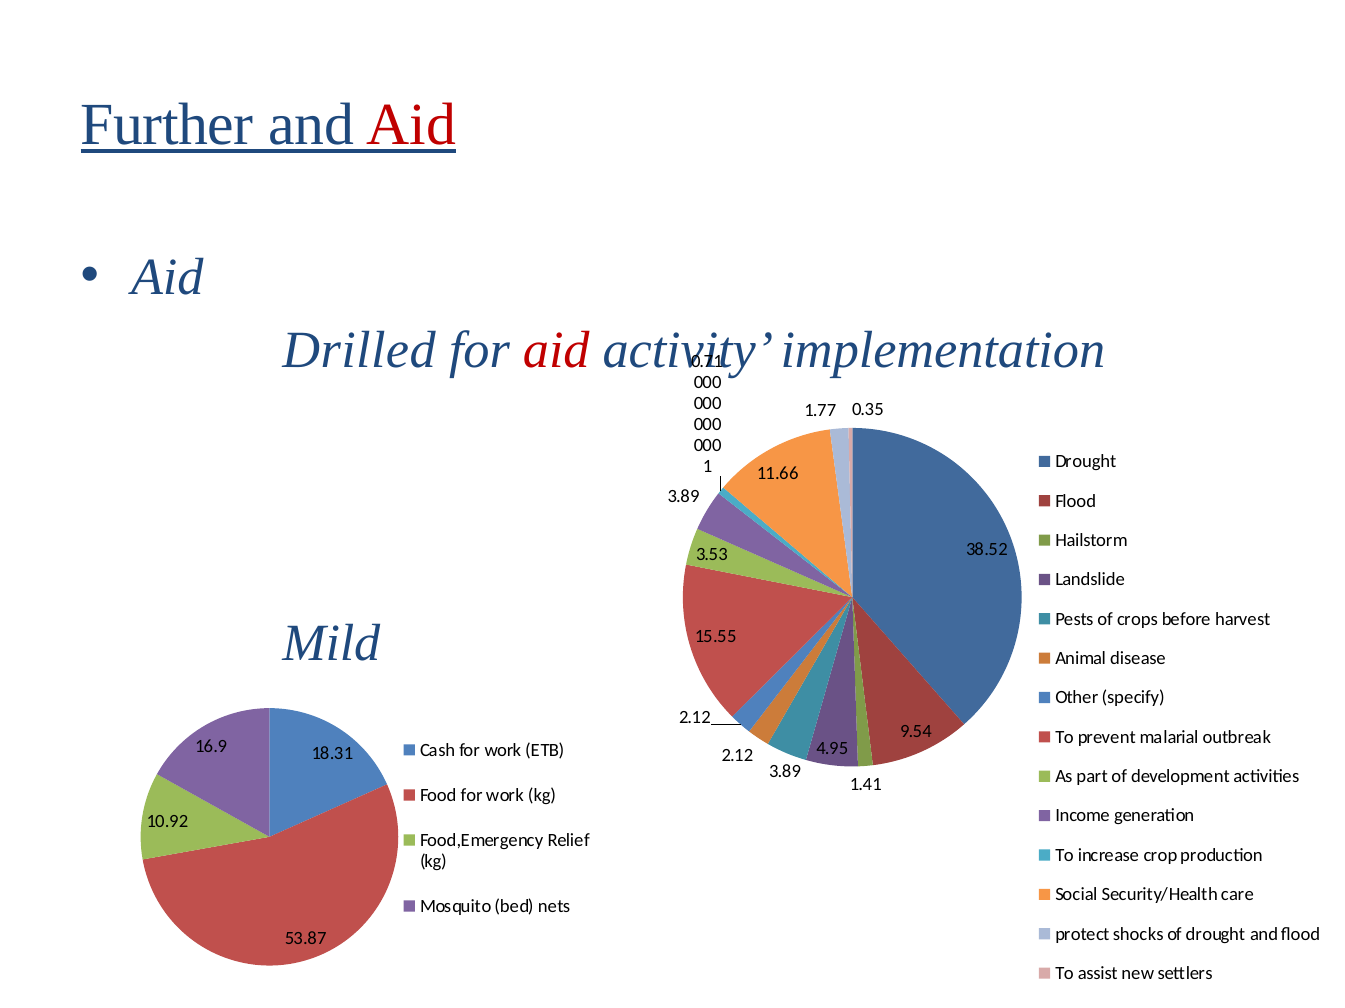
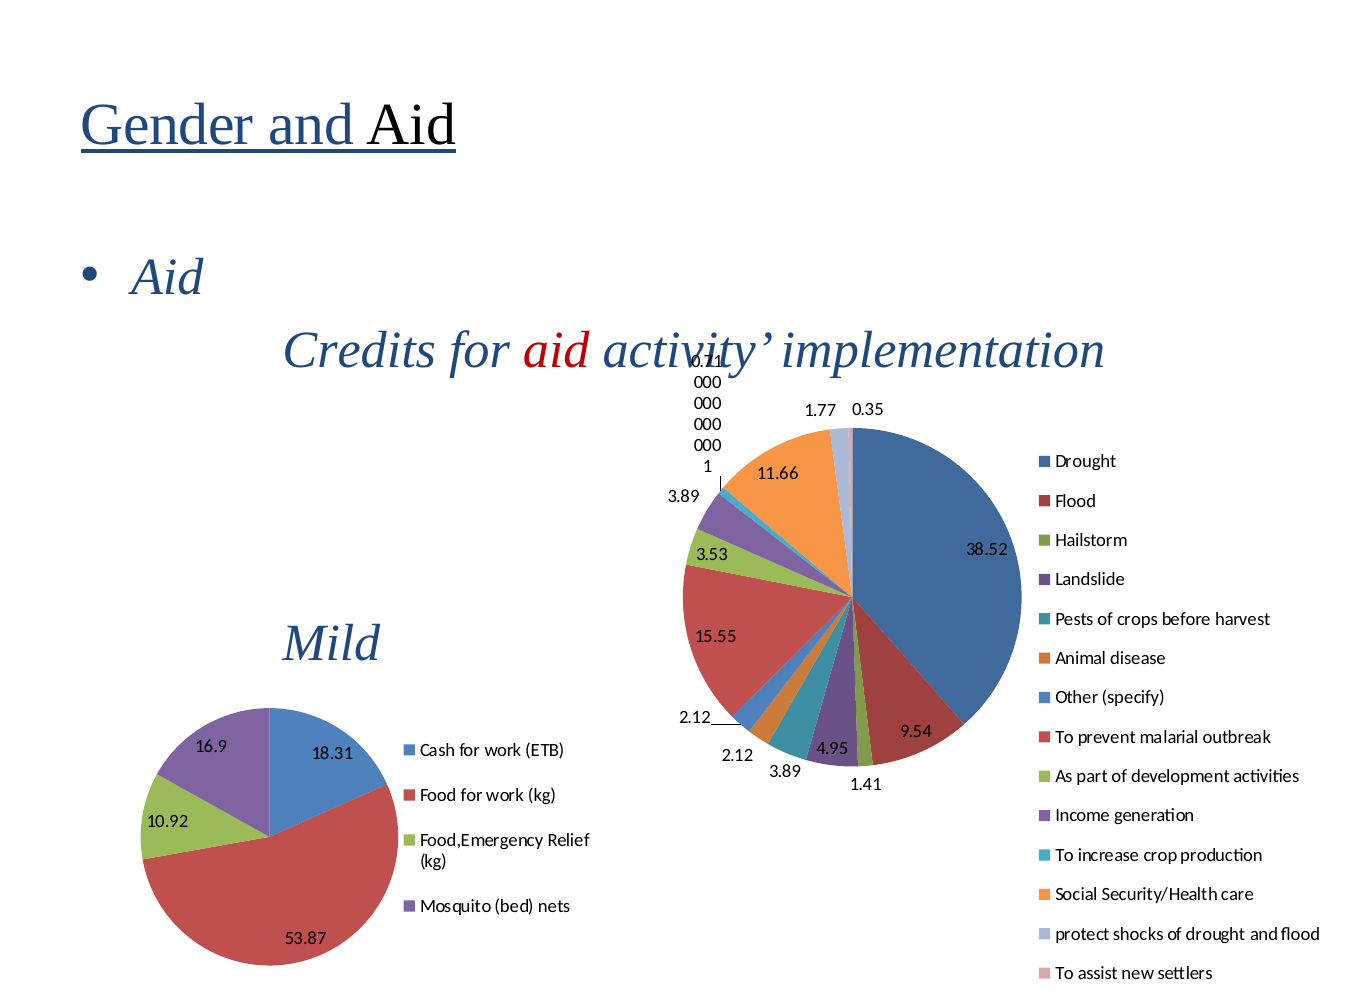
Further: Further -> Gender
Aid at (411, 125) colour: red -> black
Drilled: Drilled -> Credits
